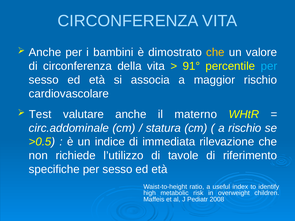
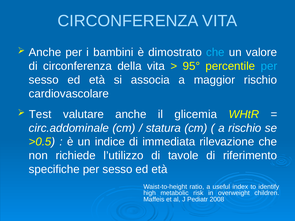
che at (215, 52) colour: yellow -> light blue
91°: 91° -> 95°
materno: materno -> glicemia
